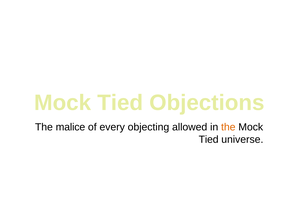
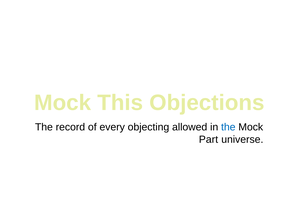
Tied at (120, 103): Tied -> This
malice: malice -> record
the at (228, 127) colour: orange -> blue
Tied at (209, 140): Tied -> Part
